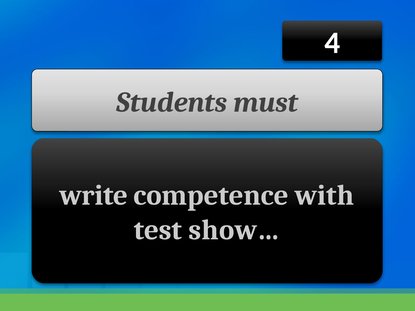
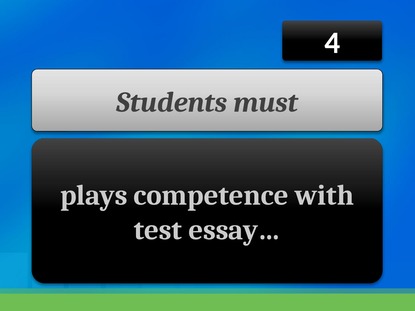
write: write -> plays
show…: show… -> essay…
